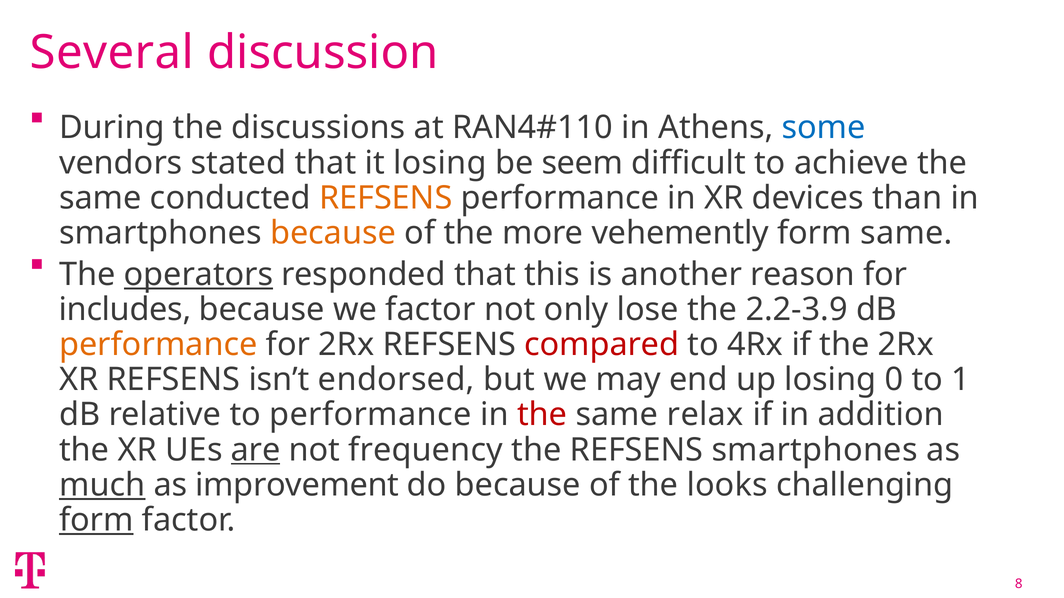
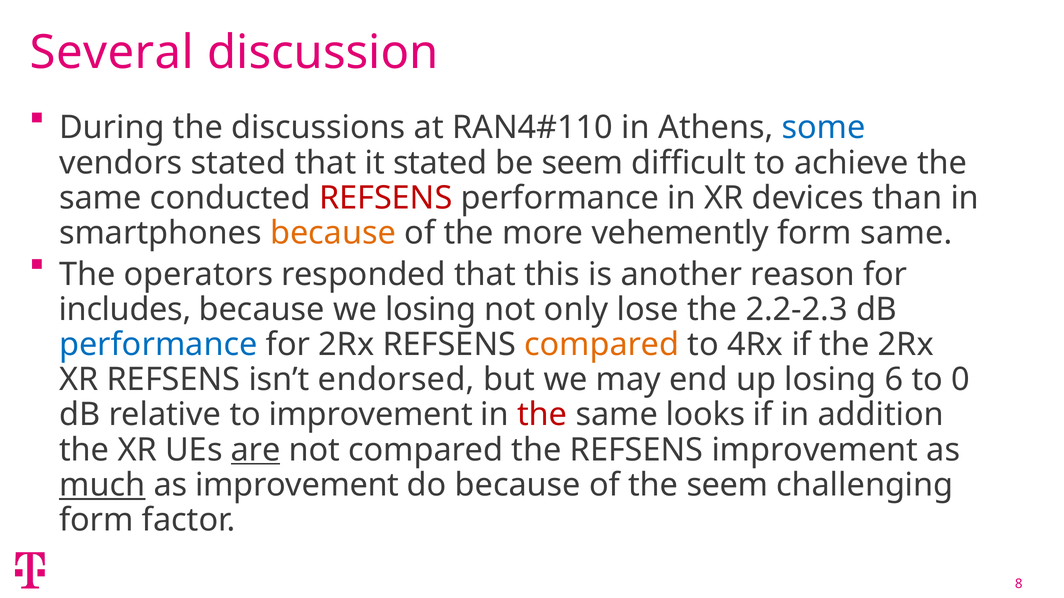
it losing: losing -> stated
REFSENS at (386, 198) colour: orange -> red
operators underline: present -> none
we factor: factor -> losing
2.2-3.9: 2.2-3.9 -> 2.2-2.3
performance at (158, 345) colour: orange -> blue
compared at (602, 345) colour: red -> orange
0: 0 -> 6
1: 1 -> 0
to performance: performance -> improvement
relax: relax -> looks
not frequency: frequency -> compared
REFSENS smartphones: smartphones -> improvement
the looks: looks -> seem
form at (97, 520) underline: present -> none
